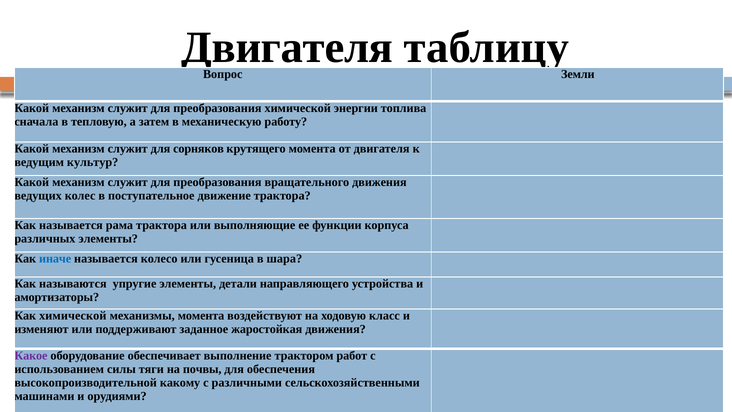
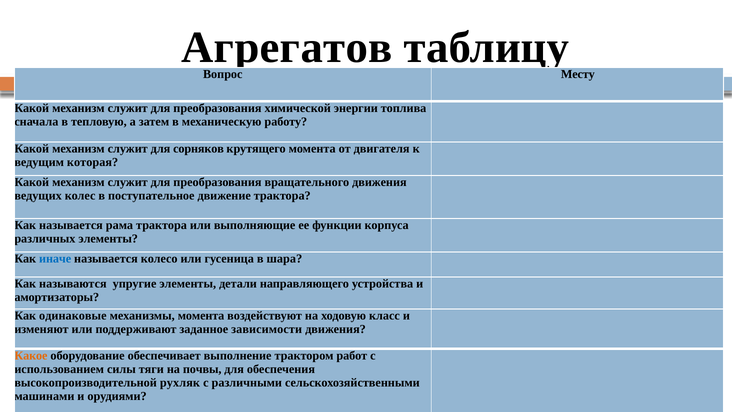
Двигателя at (287, 47): Двигателя -> Агрегатов
Земли: Земли -> Месту
культур: культур -> которая
Как химической: химической -> одинаковые
жаростойкая: жаростойкая -> зависимости
Какое colour: purple -> orange
какому: какому -> рухляк
